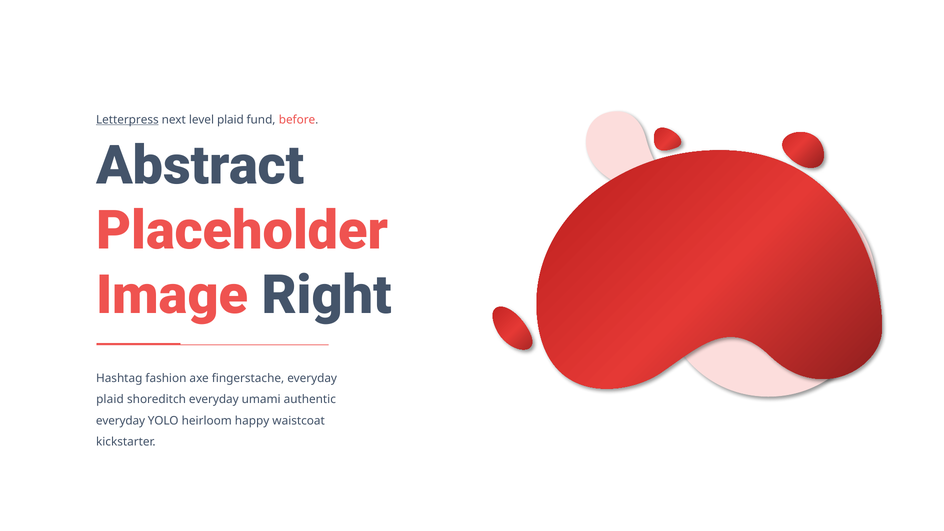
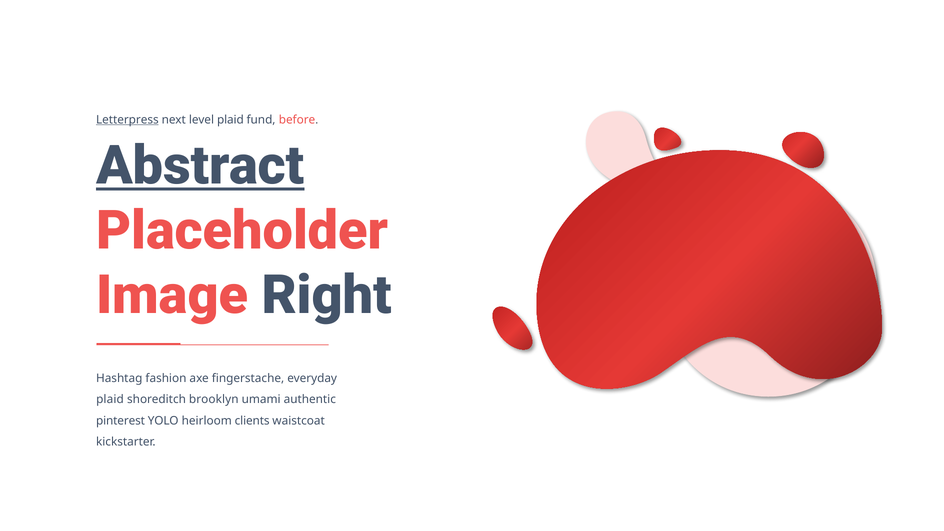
Abstract underline: none -> present
shoreditch everyday: everyday -> brooklyn
everyday at (120, 421): everyday -> pinterest
happy: happy -> clients
